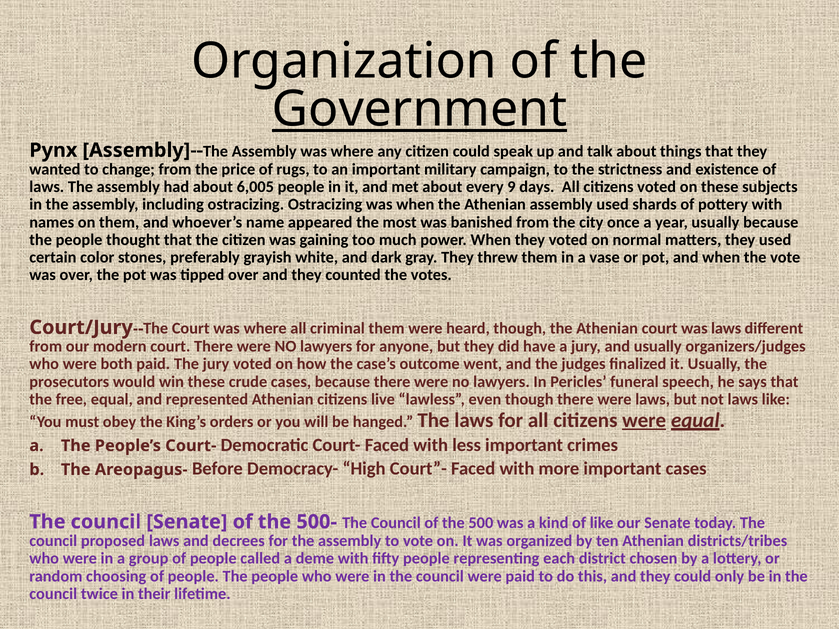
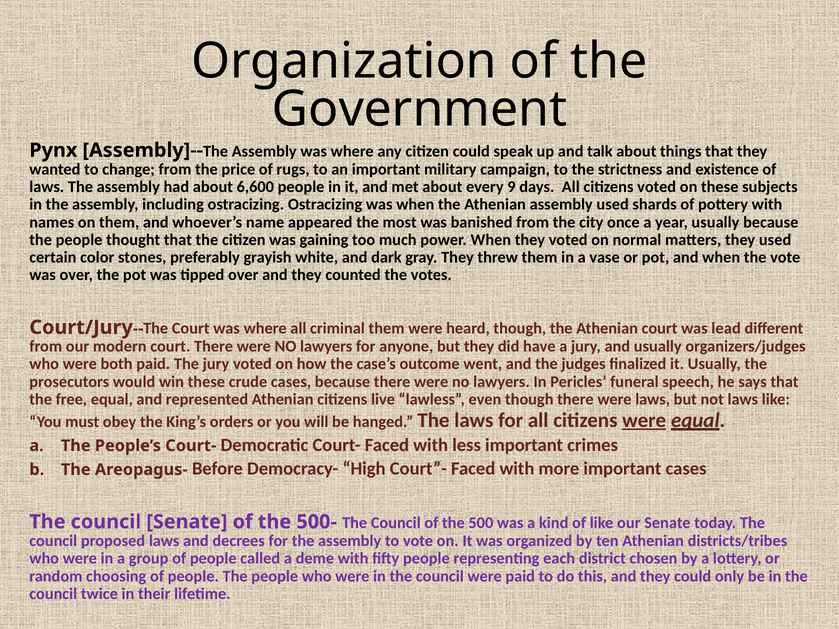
Government underline: present -> none
6,005: 6,005 -> 6,600
was laws: laws -> lead
